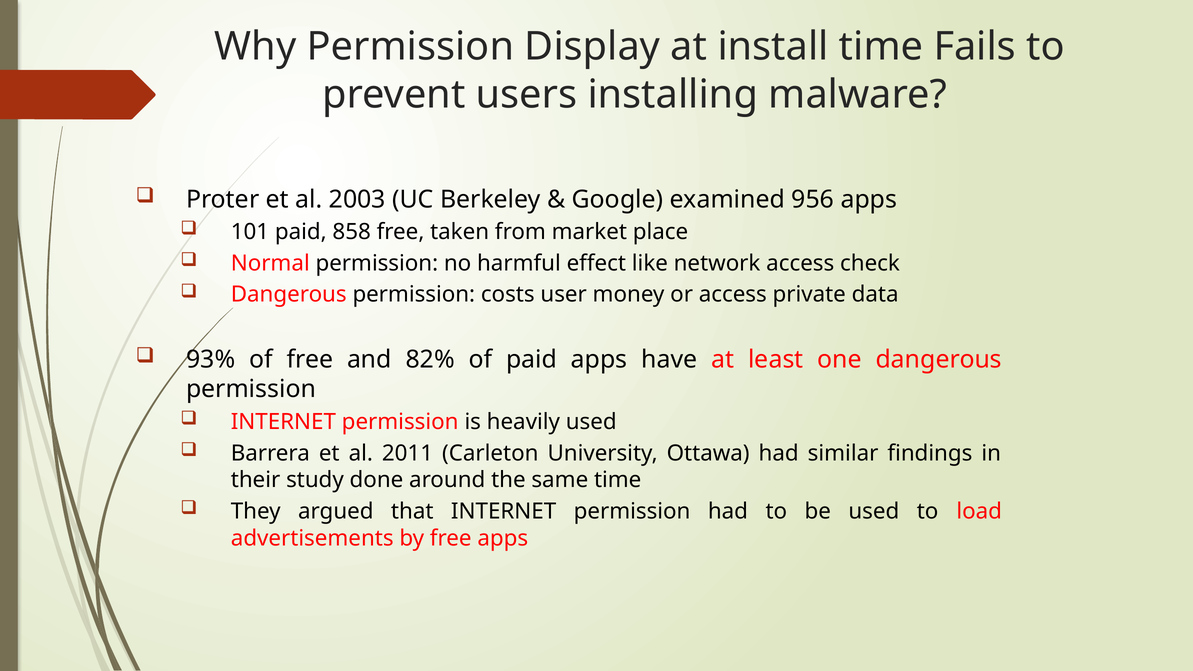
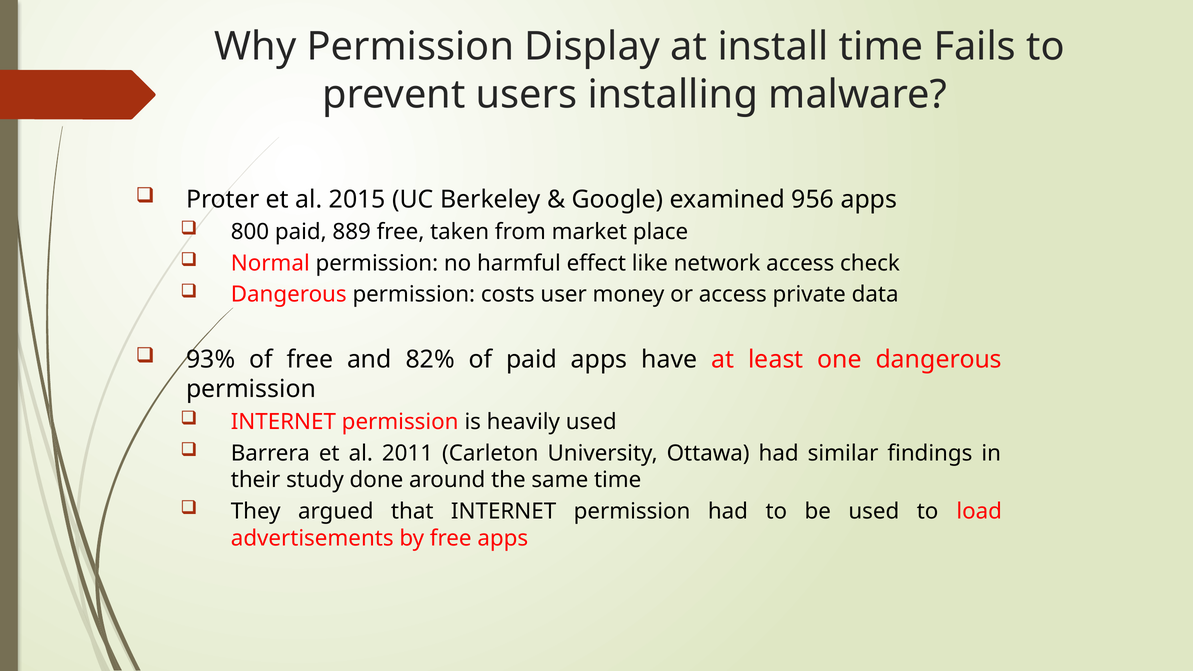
2003: 2003 -> 2015
101: 101 -> 800
858: 858 -> 889
